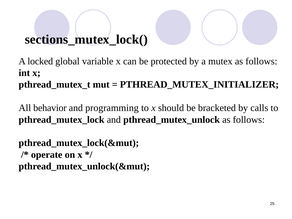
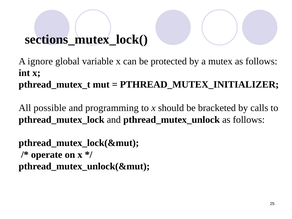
locked: locked -> ignore
behavior: behavior -> possible
